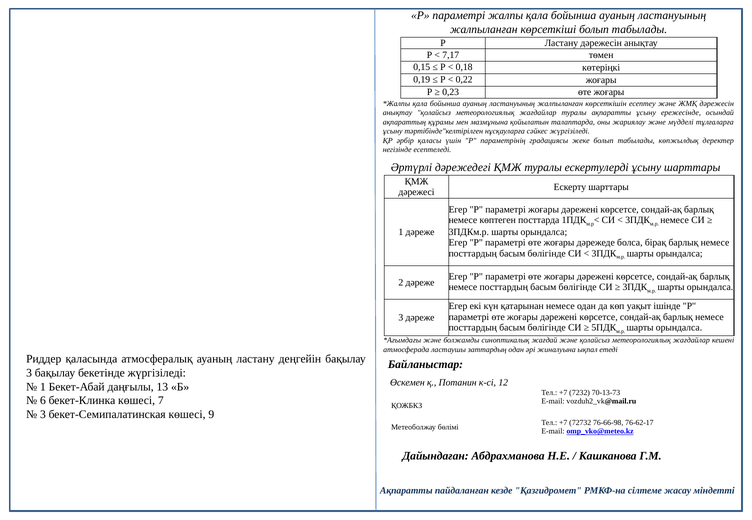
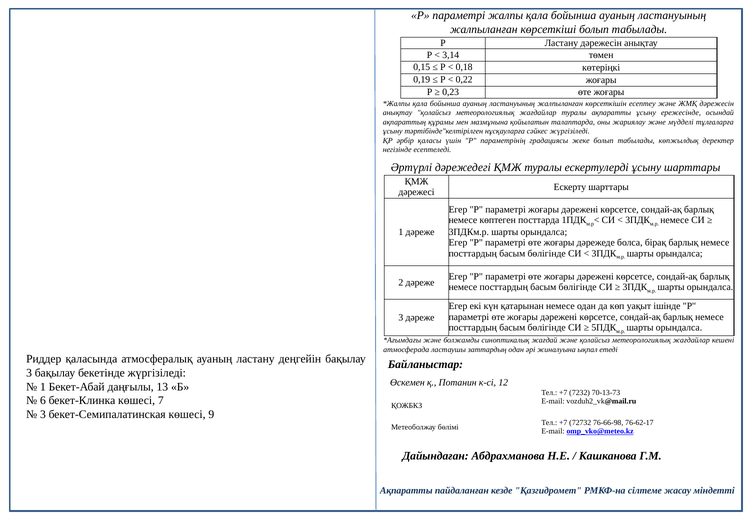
7,17: 7,17 -> 3,14
